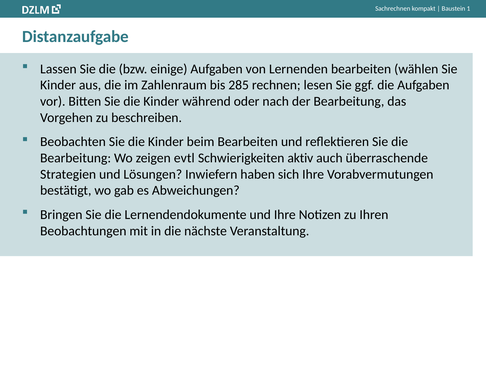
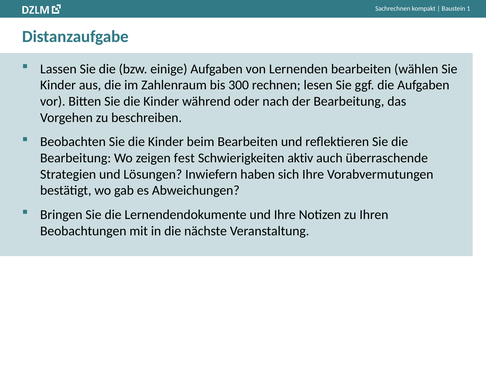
285: 285 -> 300
evtl: evtl -> fest
